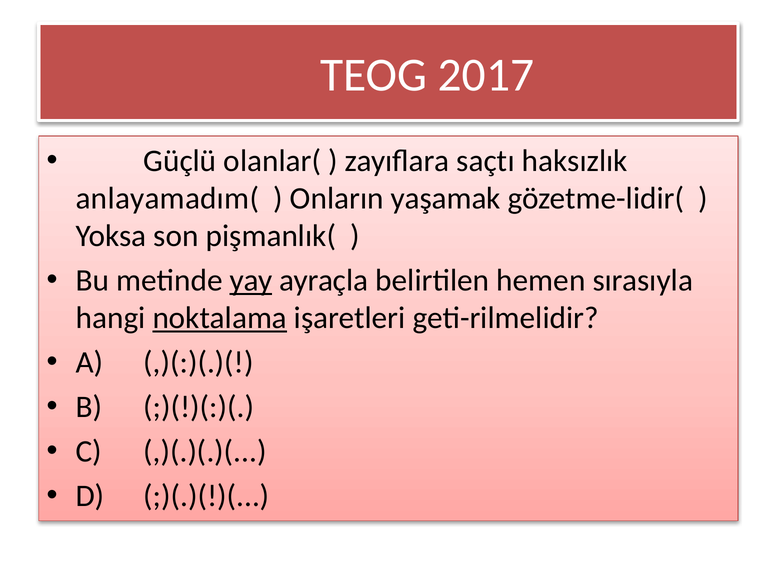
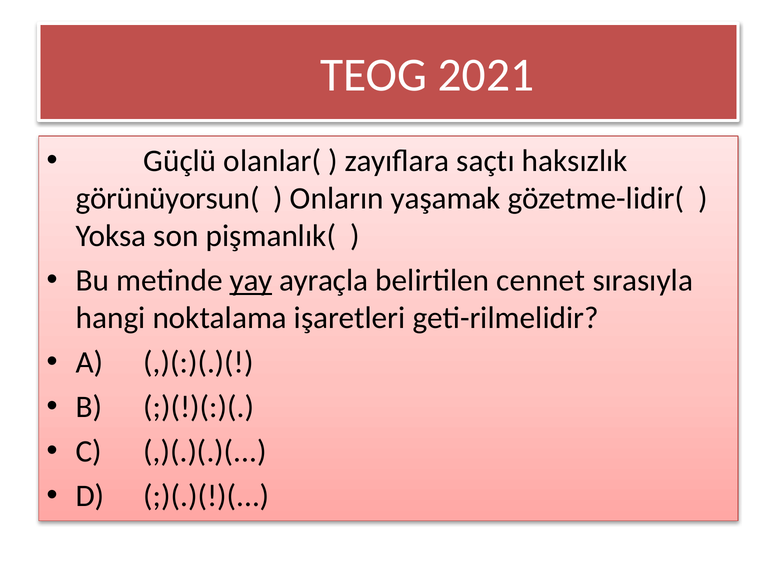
2017: 2017 -> 2021
anlayamadım(: anlayamadım( -> görünüyorsun(
hemen: hemen -> cennet
noktalama underline: present -> none
